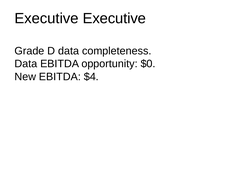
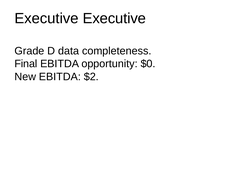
Data at (26, 64): Data -> Final
$4: $4 -> $2
